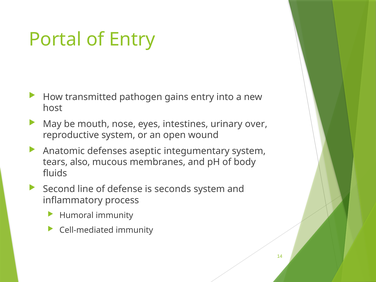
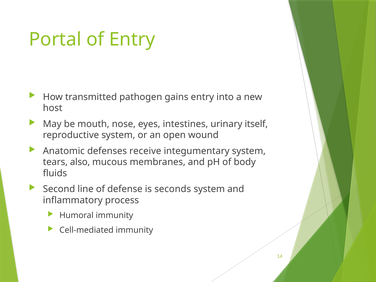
over: over -> itself
aseptic: aseptic -> receive
